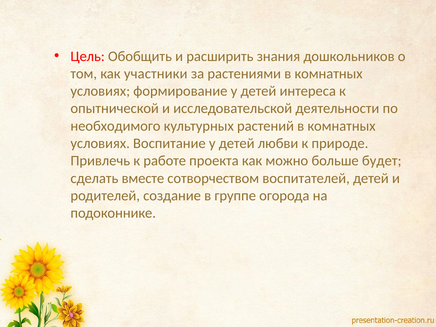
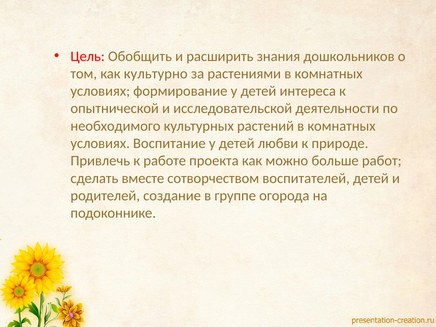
участники: участники -> культурно
будет: будет -> работ
